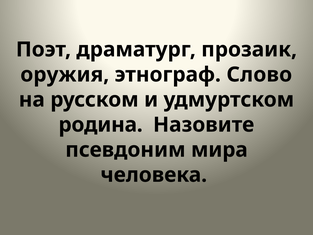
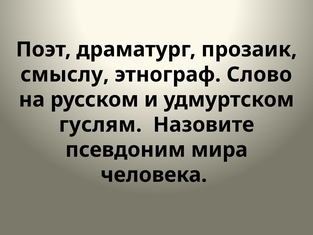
оружия: оружия -> смыслу
родина: родина -> гуслям
